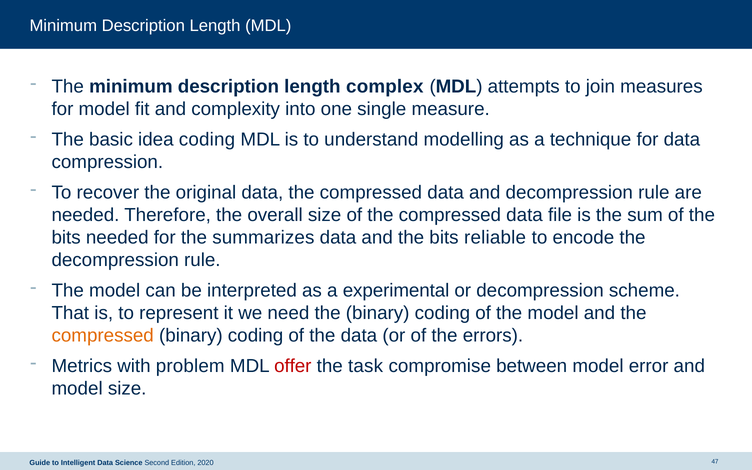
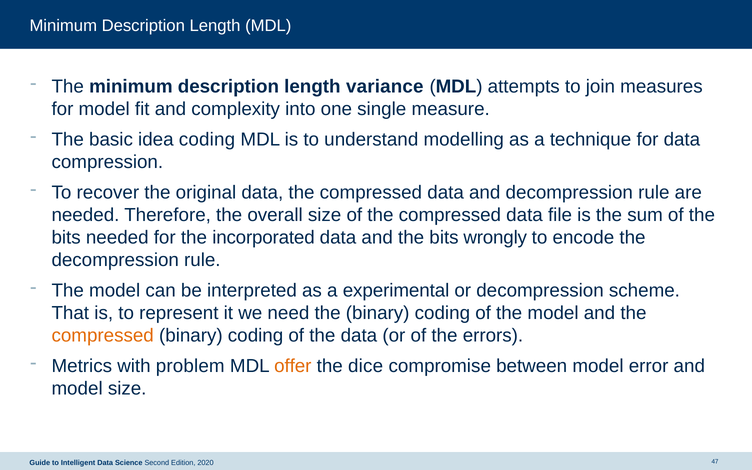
complex: complex -> variance
summarizes: summarizes -> incorporated
reliable: reliable -> wrongly
offer colour: red -> orange
task: task -> dice
